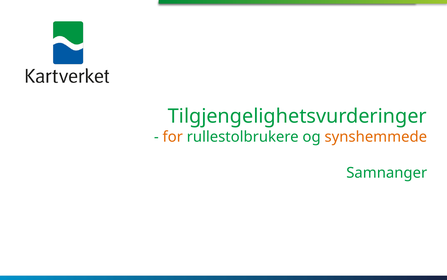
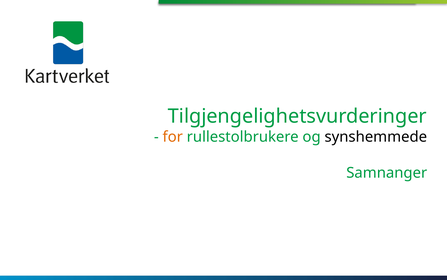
synshemmede colour: orange -> black
